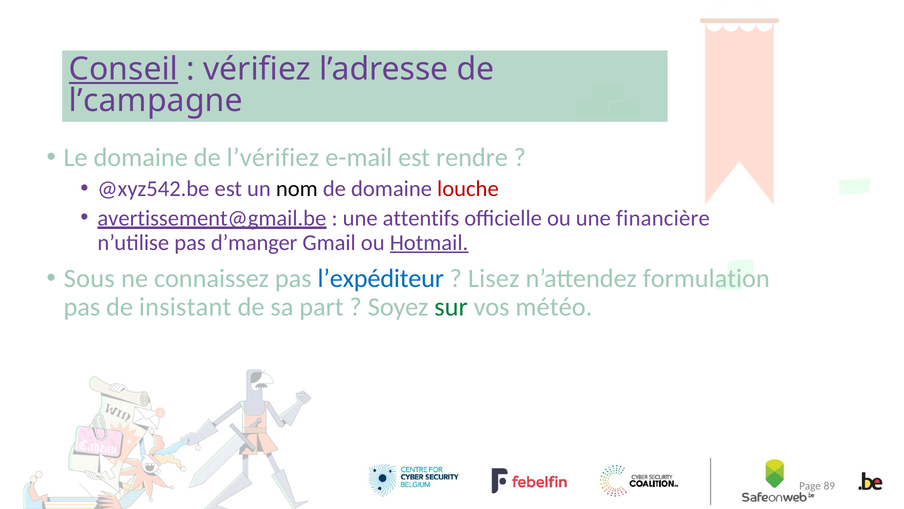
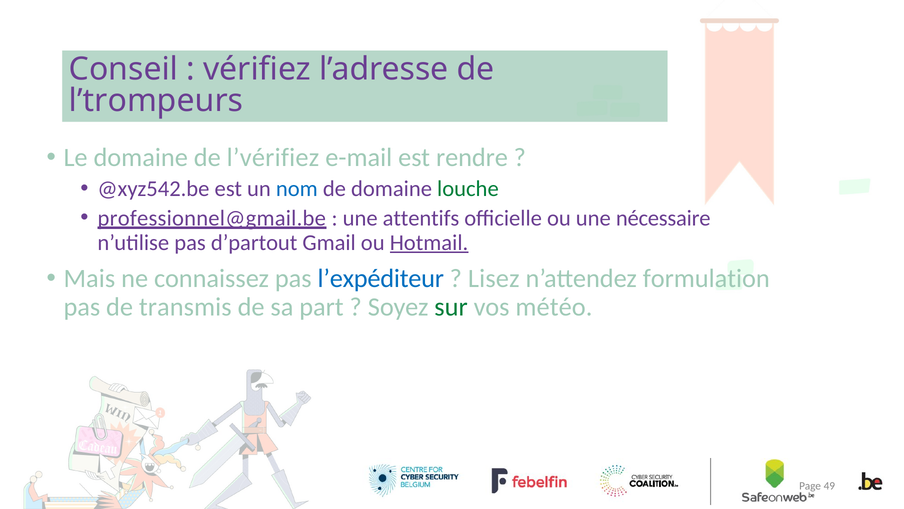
Conseil underline: present -> none
l’campagne: l’campagne -> l’trompeurs
nom colour: black -> blue
louche colour: red -> green
avertissement@gmail.be: avertissement@gmail.be -> professionnel@gmail.be
financière: financière -> nécessaire
d’manger: d’manger -> d’partout
Sous: Sous -> Mais
insistant: insistant -> transmis
89: 89 -> 49
